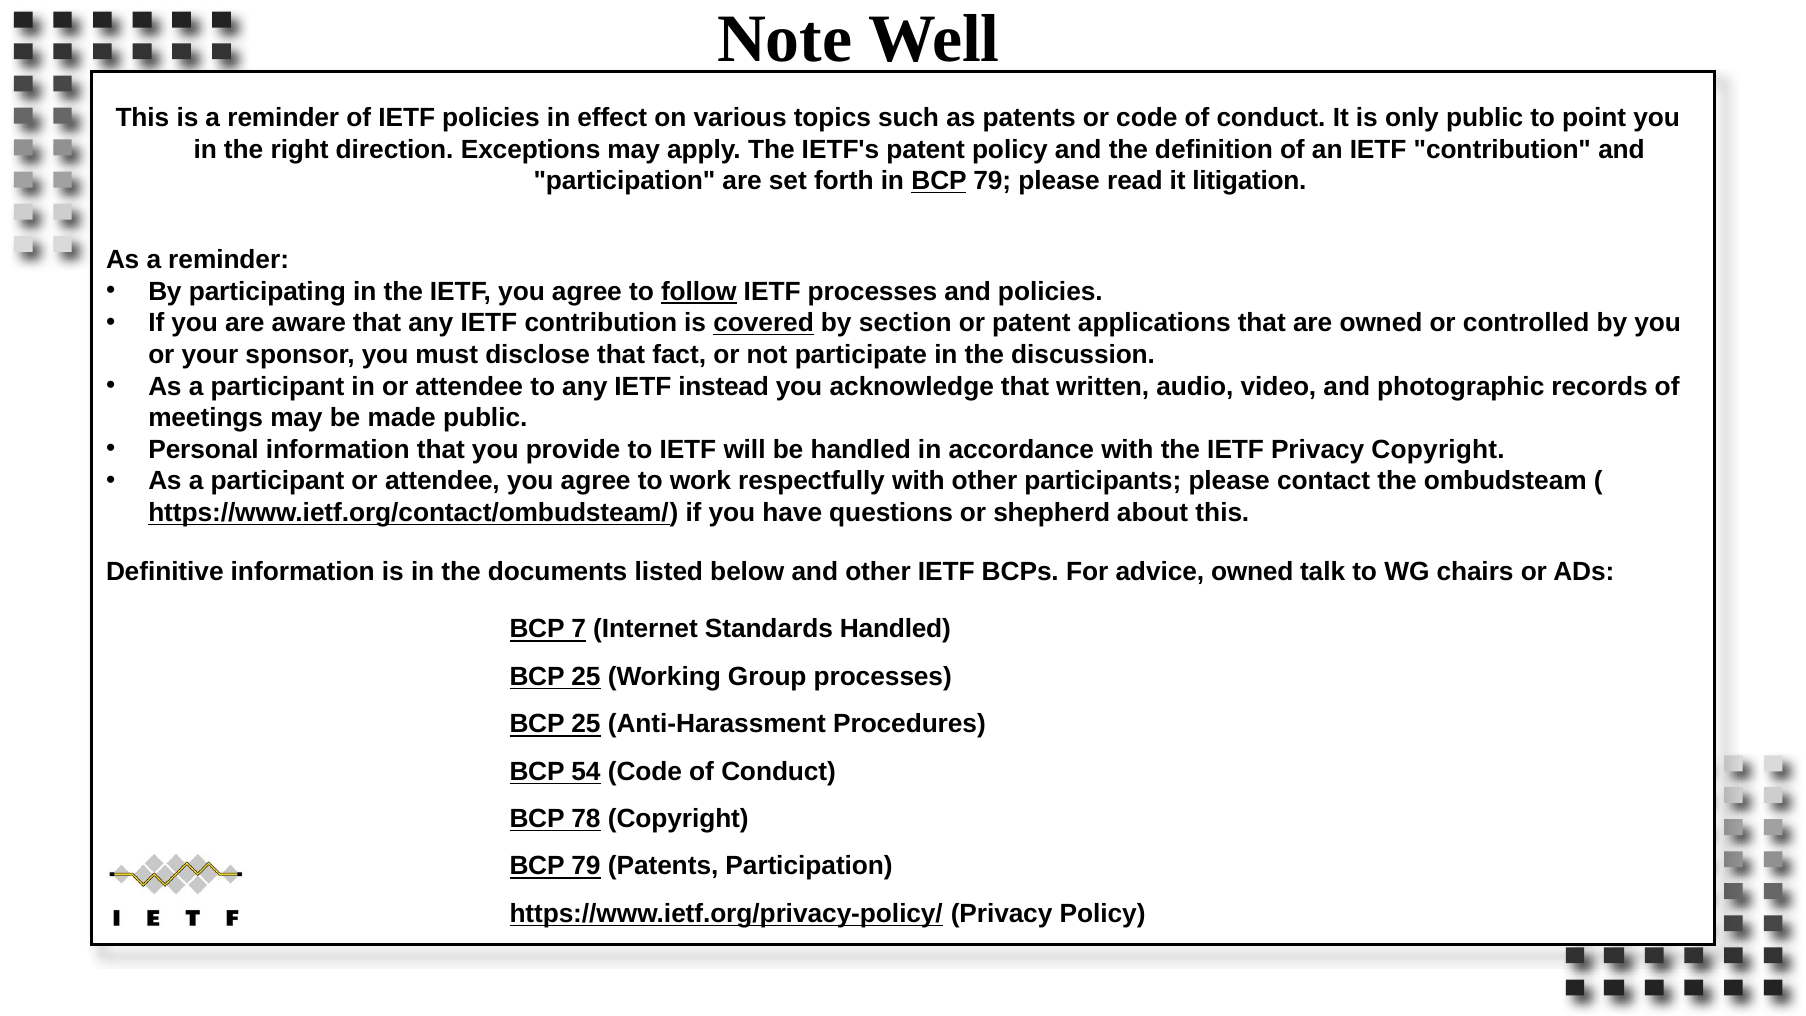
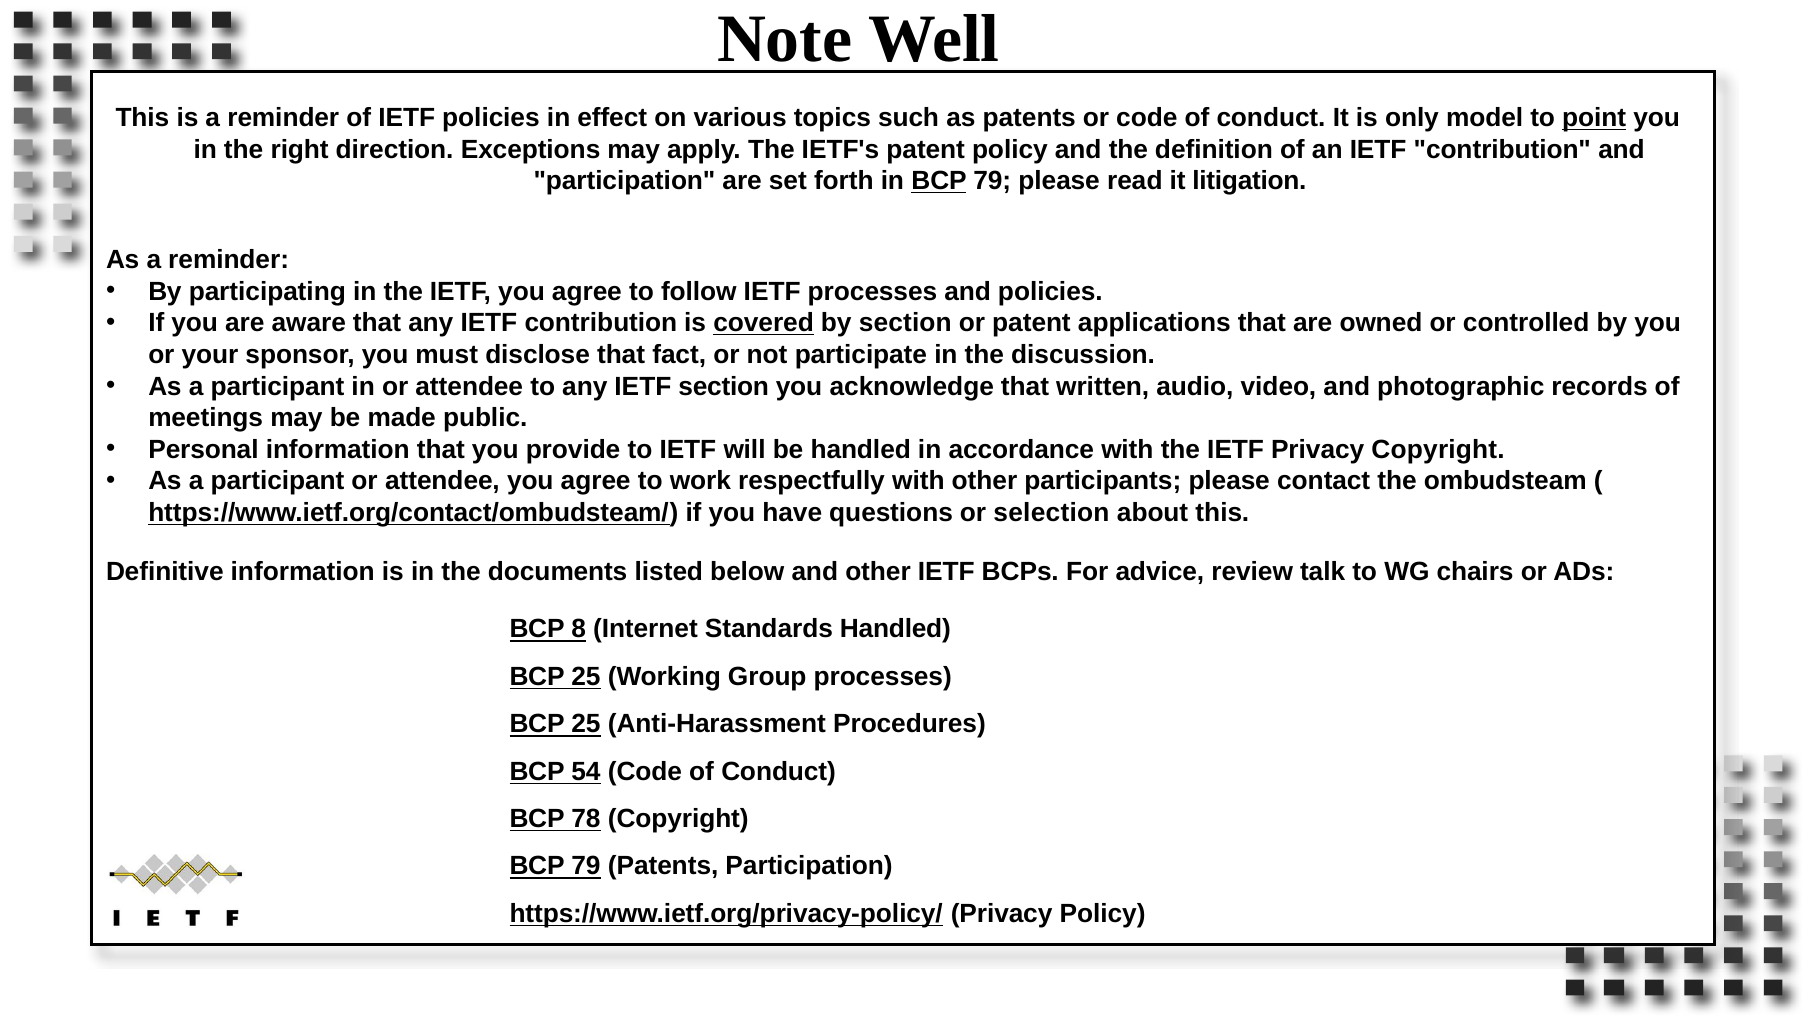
only public: public -> model
point underline: none -> present
follow underline: present -> none
IETF instead: instead -> section
shepherd: shepherd -> selection
advice owned: owned -> review
7: 7 -> 8
